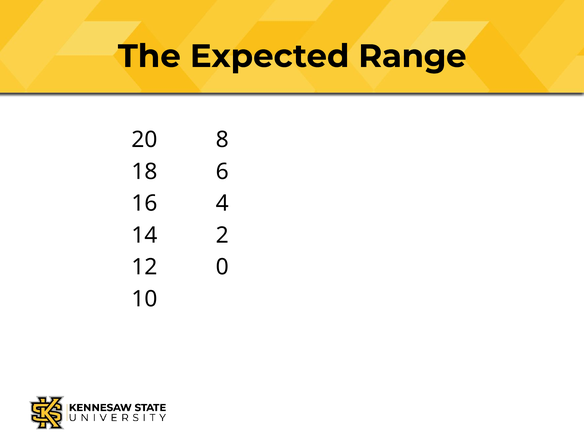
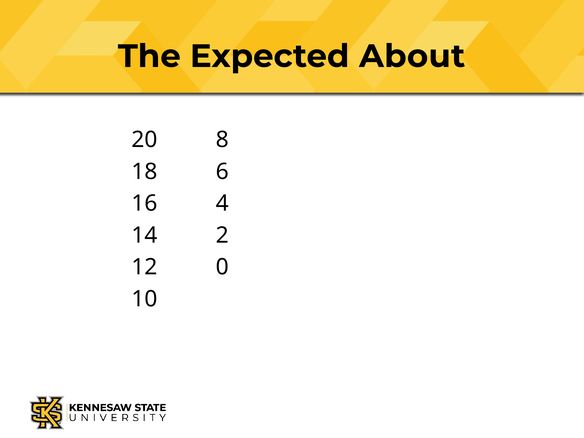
Range: Range -> About
